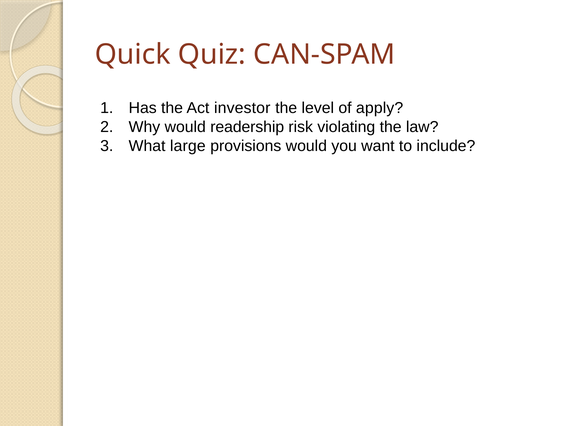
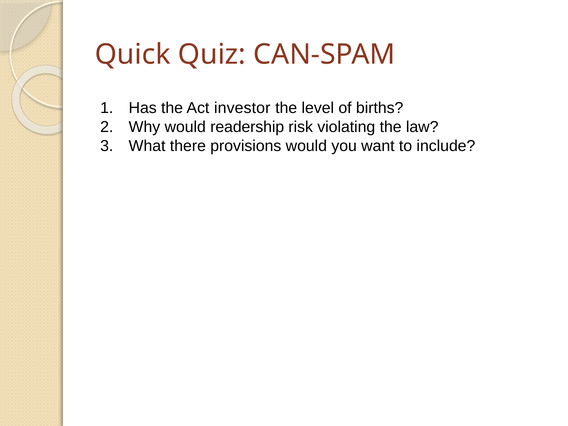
apply: apply -> births
large: large -> there
